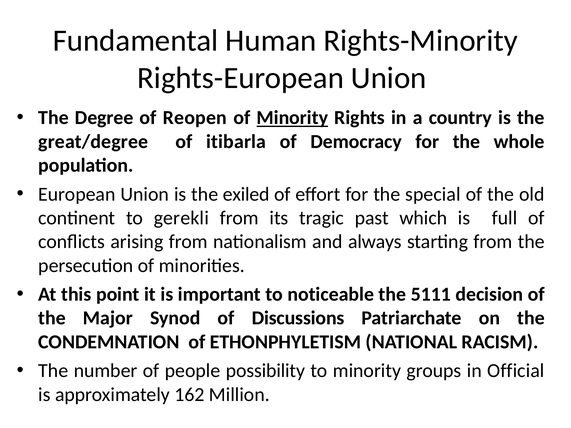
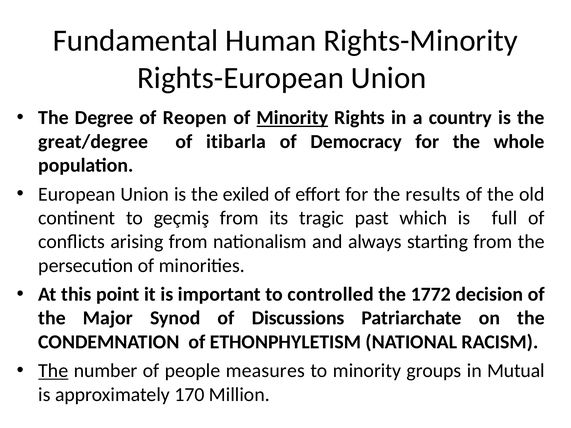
special: special -> results
gerekli: gerekli -> geçmiş
noticeable: noticeable -> controlled
5111: 5111 -> 1772
The at (53, 371) underline: none -> present
possibility: possibility -> measures
Official: Official -> Mutual
162: 162 -> 170
